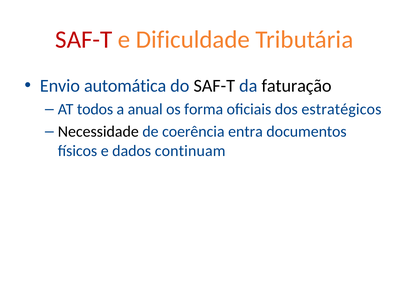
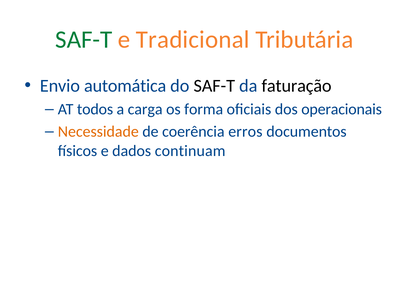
SAF-T at (84, 40) colour: red -> green
Dificuldade: Dificuldade -> Tradicional
anual: anual -> carga
estratégicos: estratégicos -> operacionais
Necessidade colour: black -> orange
entra: entra -> erros
